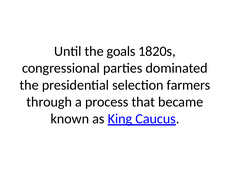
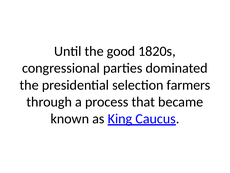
goals: goals -> good
